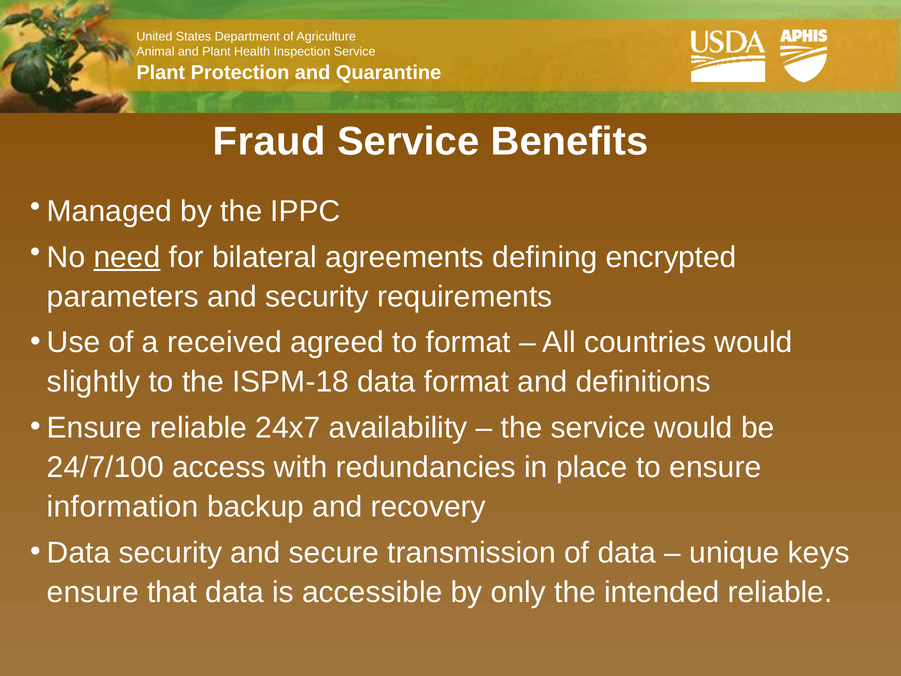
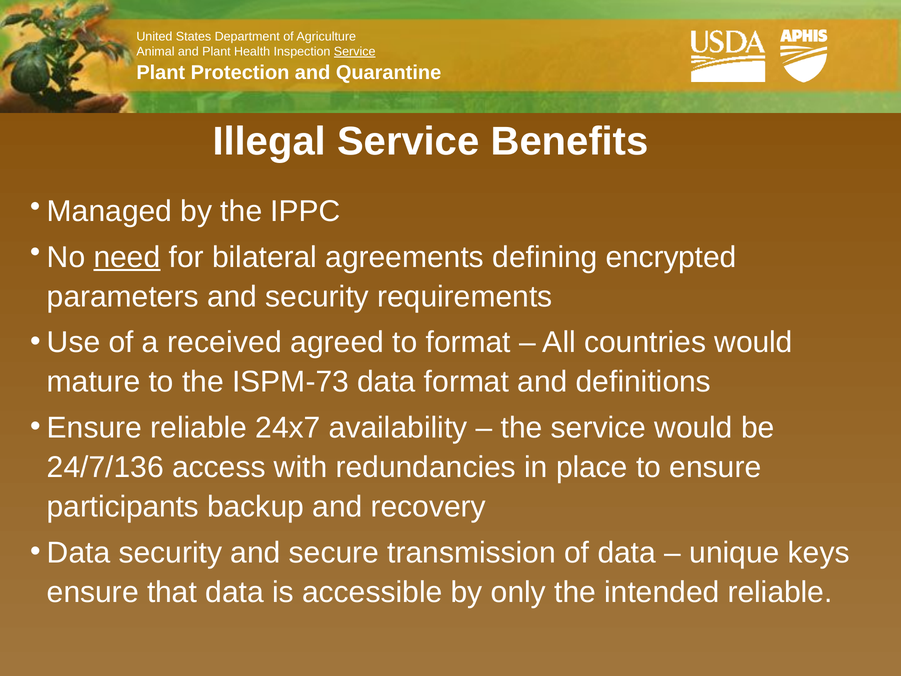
Service at (355, 52) underline: none -> present
Fraud: Fraud -> Illegal
slightly: slightly -> mature
ISPM-18: ISPM-18 -> ISPM-73
24/7/100: 24/7/100 -> 24/7/136
information: information -> participants
